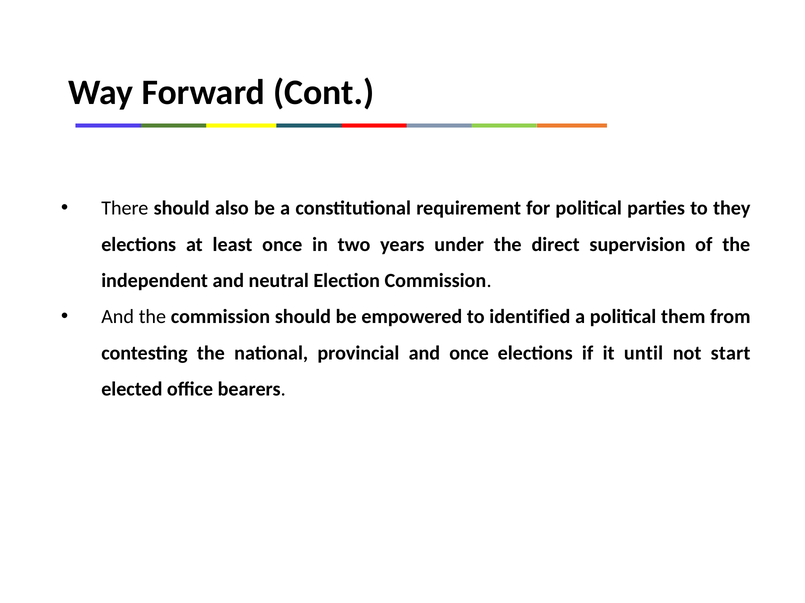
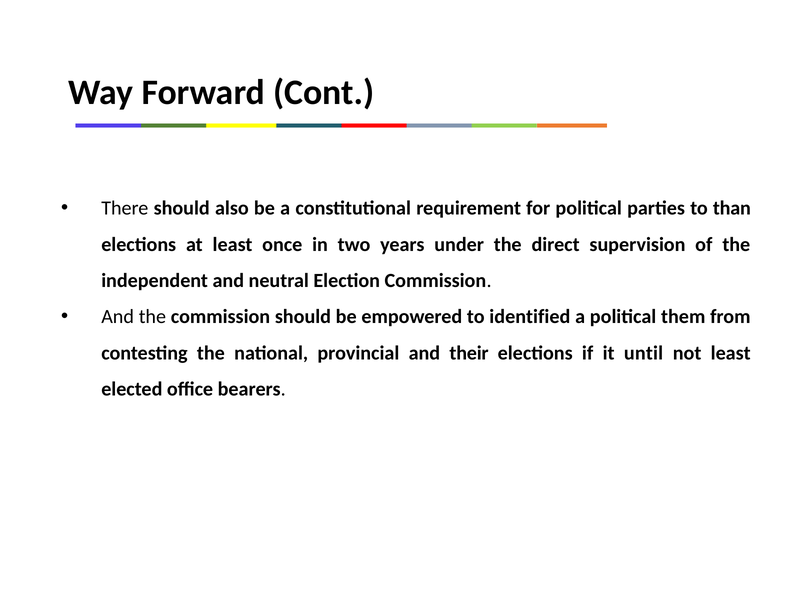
they: they -> than
and once: once -> their
not start: start -> least
